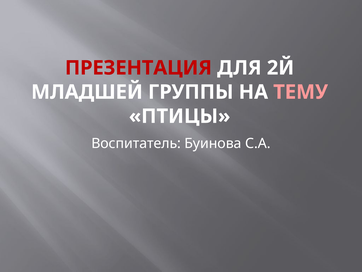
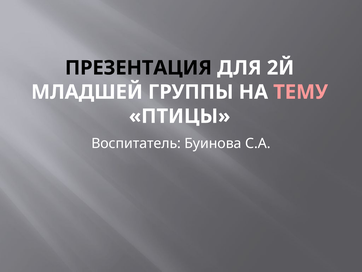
ПРЕЗЕНТАЦИЯ colour: red -> black
